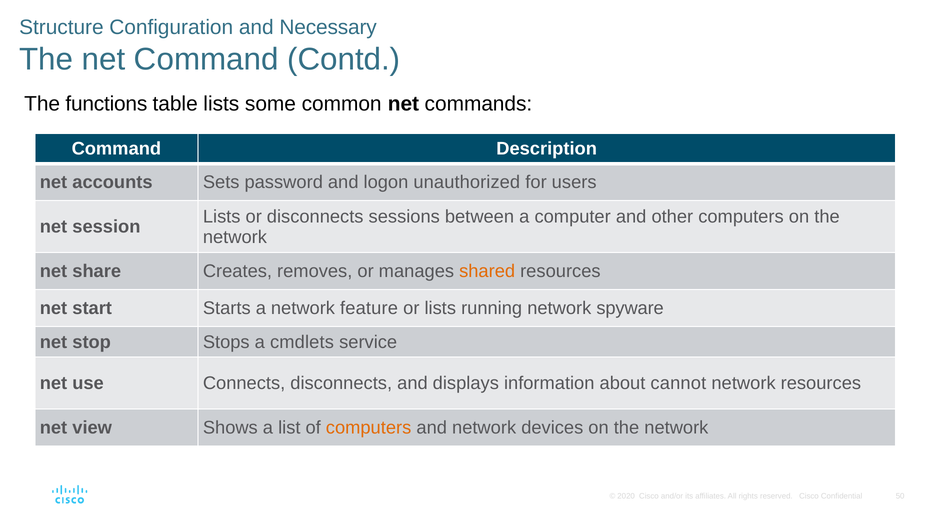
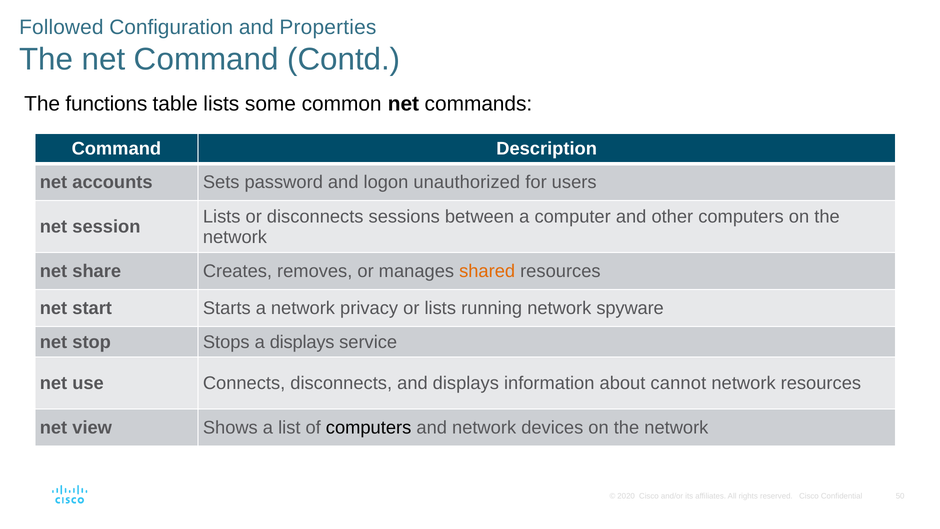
Structure: Structure -> Followed
Necessary: Necessary -> Properties
feature: feature -> privacy
a cmdlets: cmdlets -> displays
computers at (369, 428) colour: orange -> black
